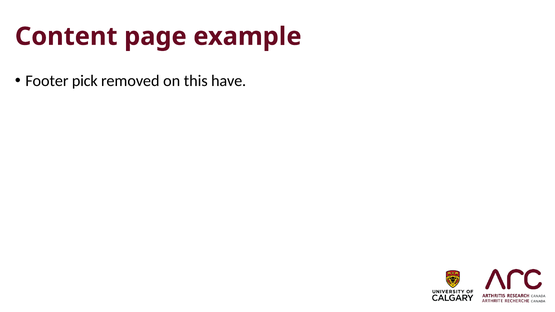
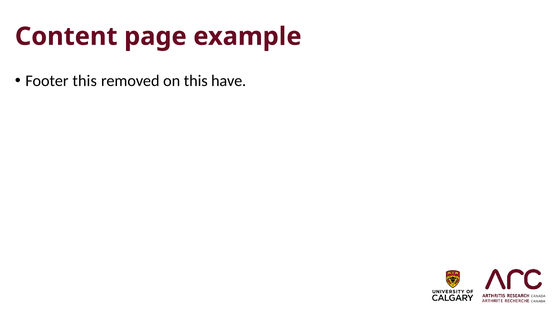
Footer pick: pick -> this
